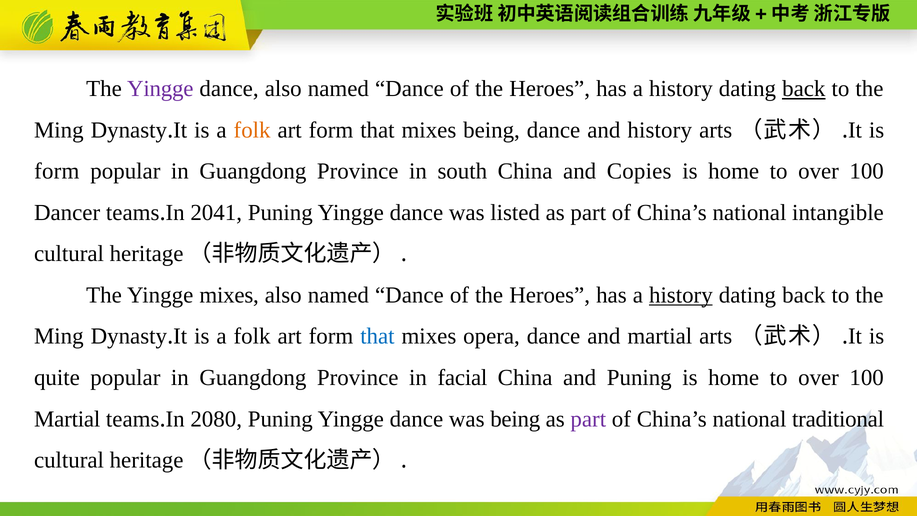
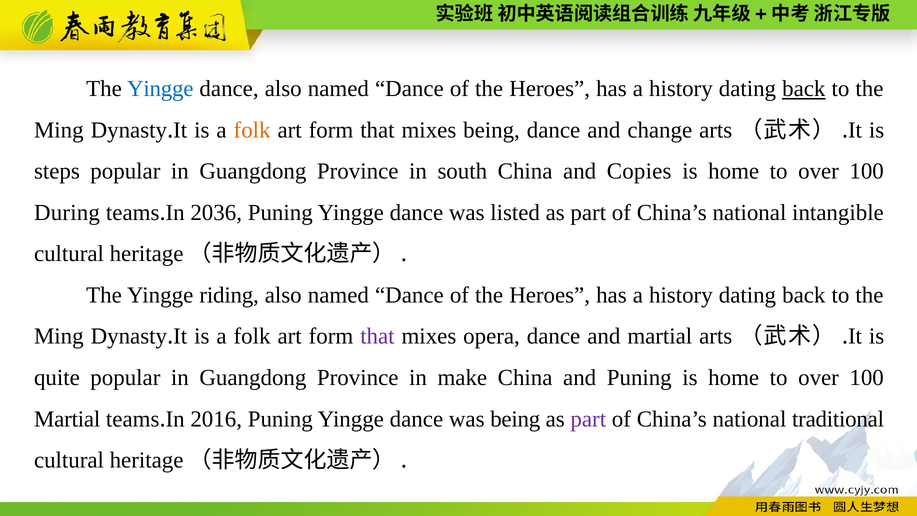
Yingge at (160, 89) colour: purple -> blue
and history: history -> change
form at (57, 171): form -> steps
Dancer: Dancer -> During
2041: 2041 -> 2036
Yingge mixes: mixes -> riding
history at (681, 295) underline: present -> none
that at (377, 336) colour: blue -> purple
facial: facial -> make
2080: 2080 -> 2016
